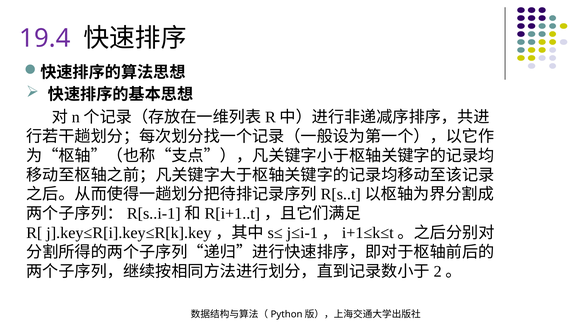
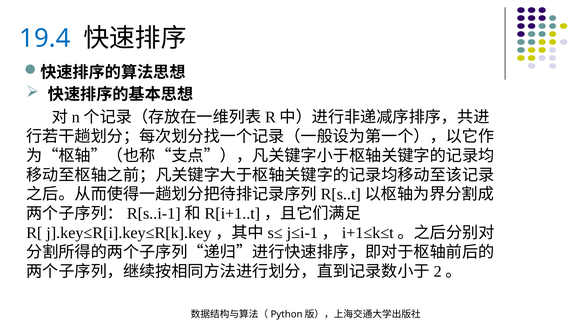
19.4 colour: purple -> blue
